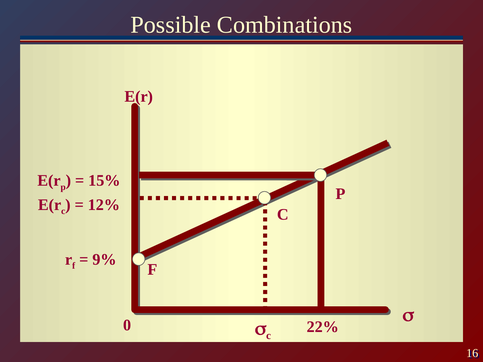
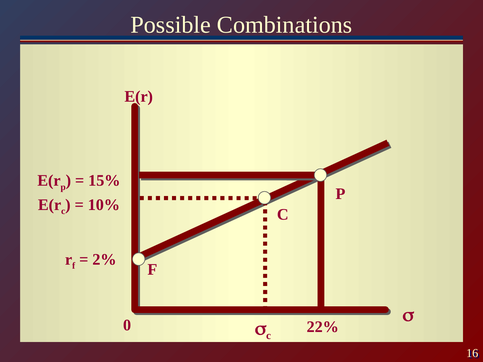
12%: 12% -> 10%
9%: 9% -> 2%
